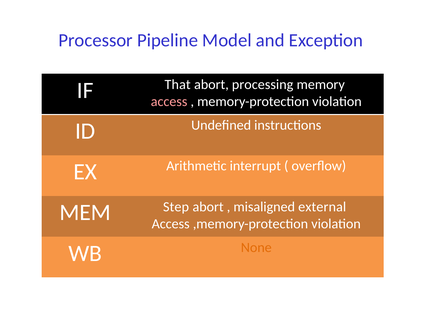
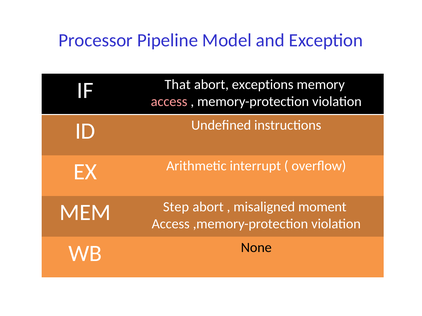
processing: processing -> exceptions
external: external -> moment
None colour: orange -> black
